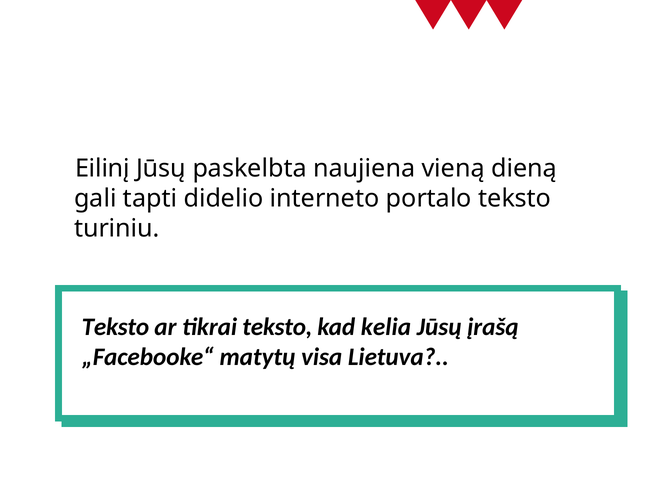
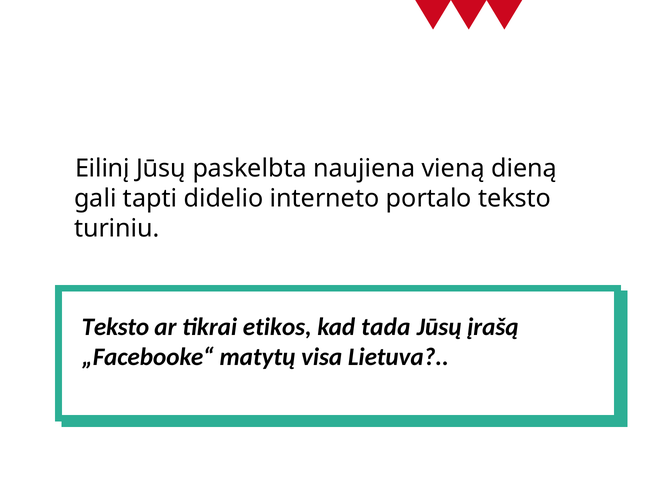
tikrai teksto: teksto -> etikos
kelia: kelia -> tada
